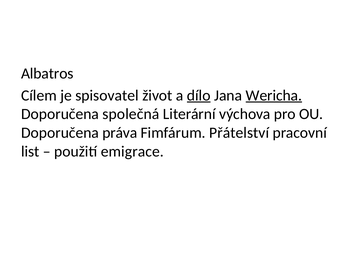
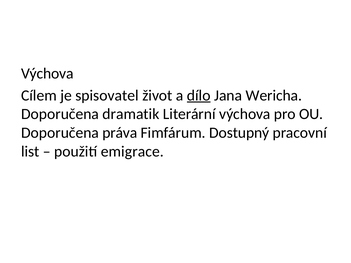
Albatros at (47, 74): Albatros -> Výchova
Wericha underline: present -> none
společná: společná -> dramatik
Přátelství: Přátelství -> Dostupný
